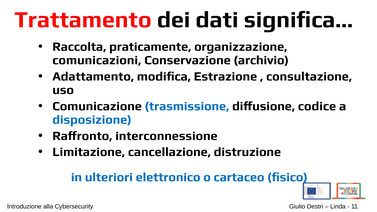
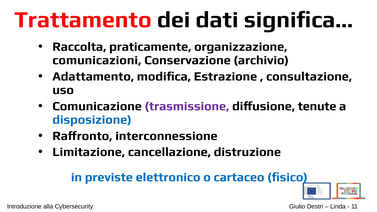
trasmissione colour: blue -> purple
codice: codice -> tenute
ulteriori: ulteriori -> previste
